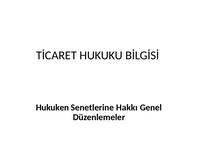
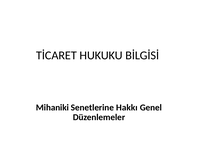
Hukuken: Hukuken -> Mihaniki
